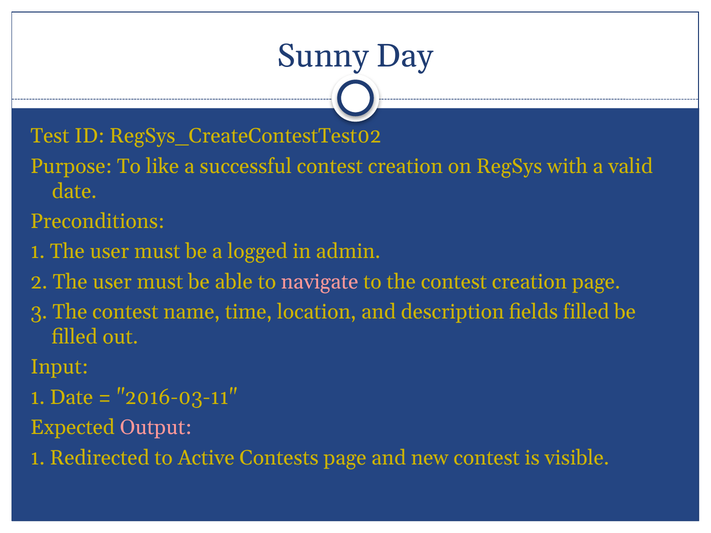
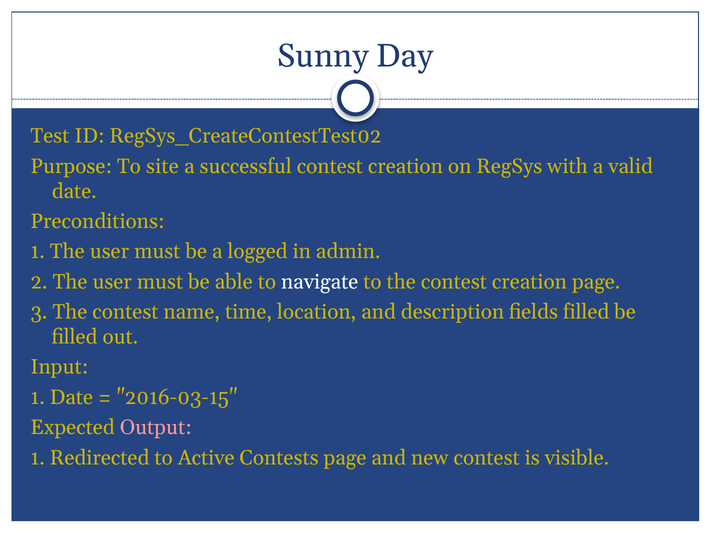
like: like -> site
navigate colour: pink -> white
2016-03-11: 2016-03-11 -> 2016-03-15
